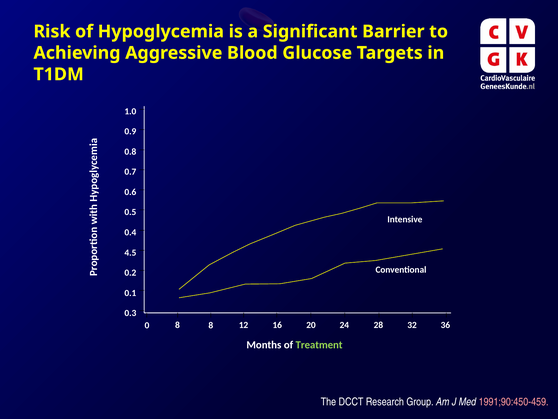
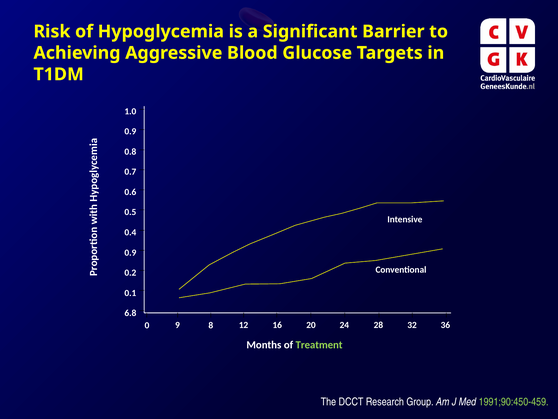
4.5 at (130, 252): 4.5 -> 0.9
0.3: 0.3 -> 6.8
0 8: 8 -> 9
1991;90:450-459 colour: pink -> light green
